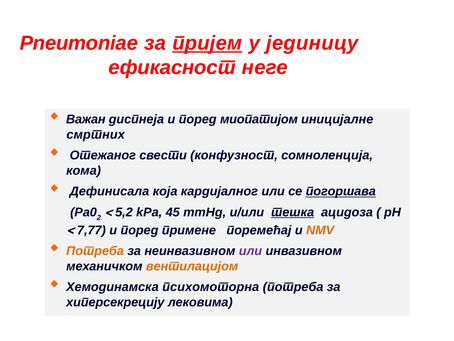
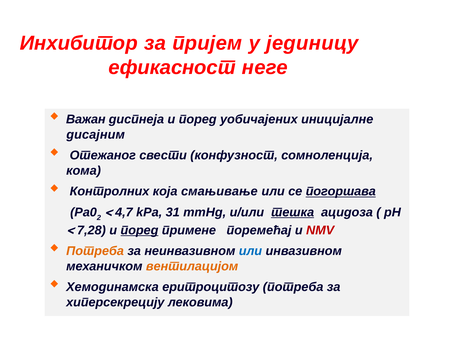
Pneumoniae: Pneumoniae -> Инхибитор
пријем underline: present -> none
миопатијом: миопатијом -> уобичајених
смртних: смртних -> дисајним
Дефинисала: Дефинисала -> Контролних
кардијалног: кардијалног -> смањивање
5,2: 5,2 -> 4,7
45: 45 -> 31
7,77: 7,77 -> 7,28
поред at (139, 230) underline: none -> present
NMV colour: orange -> red
или at (250, 251) colour: purple -> blue
психомоторна: психомоторна -> еритроцитозу
